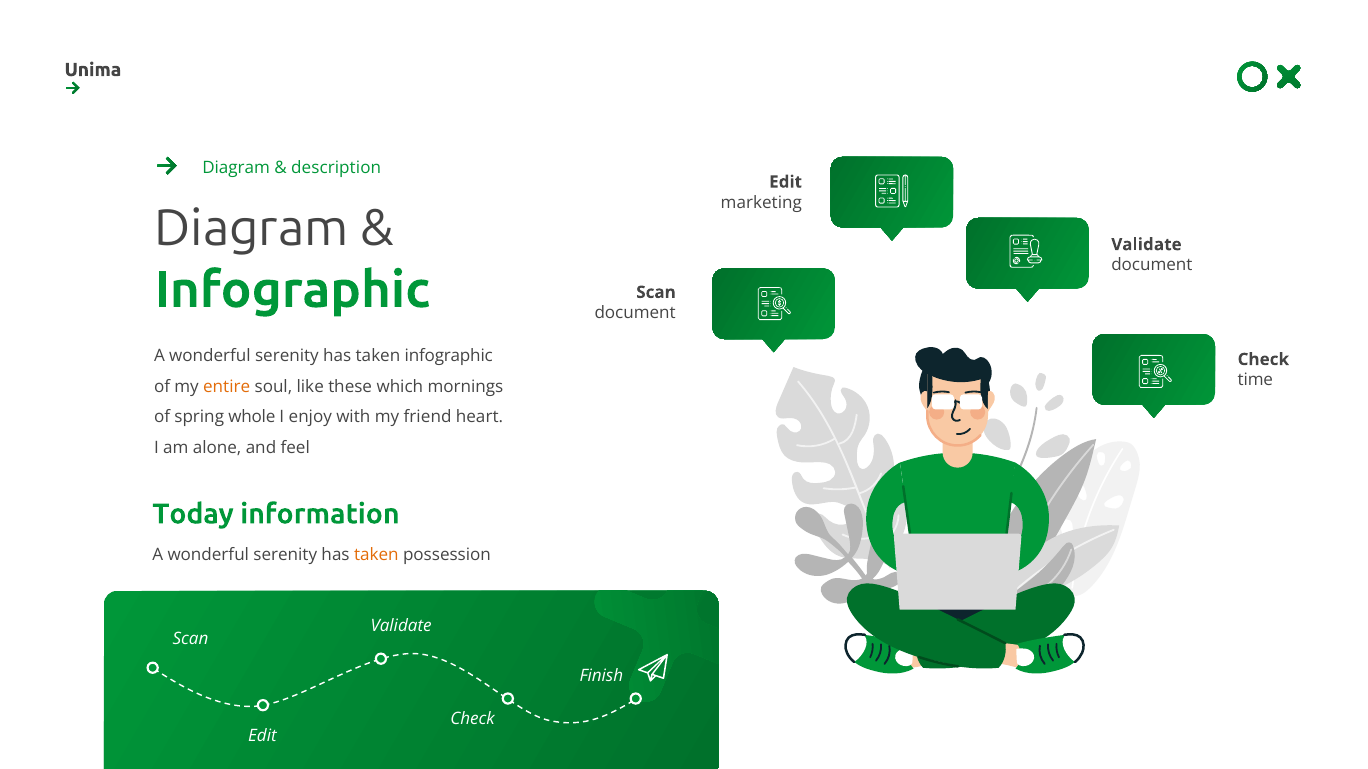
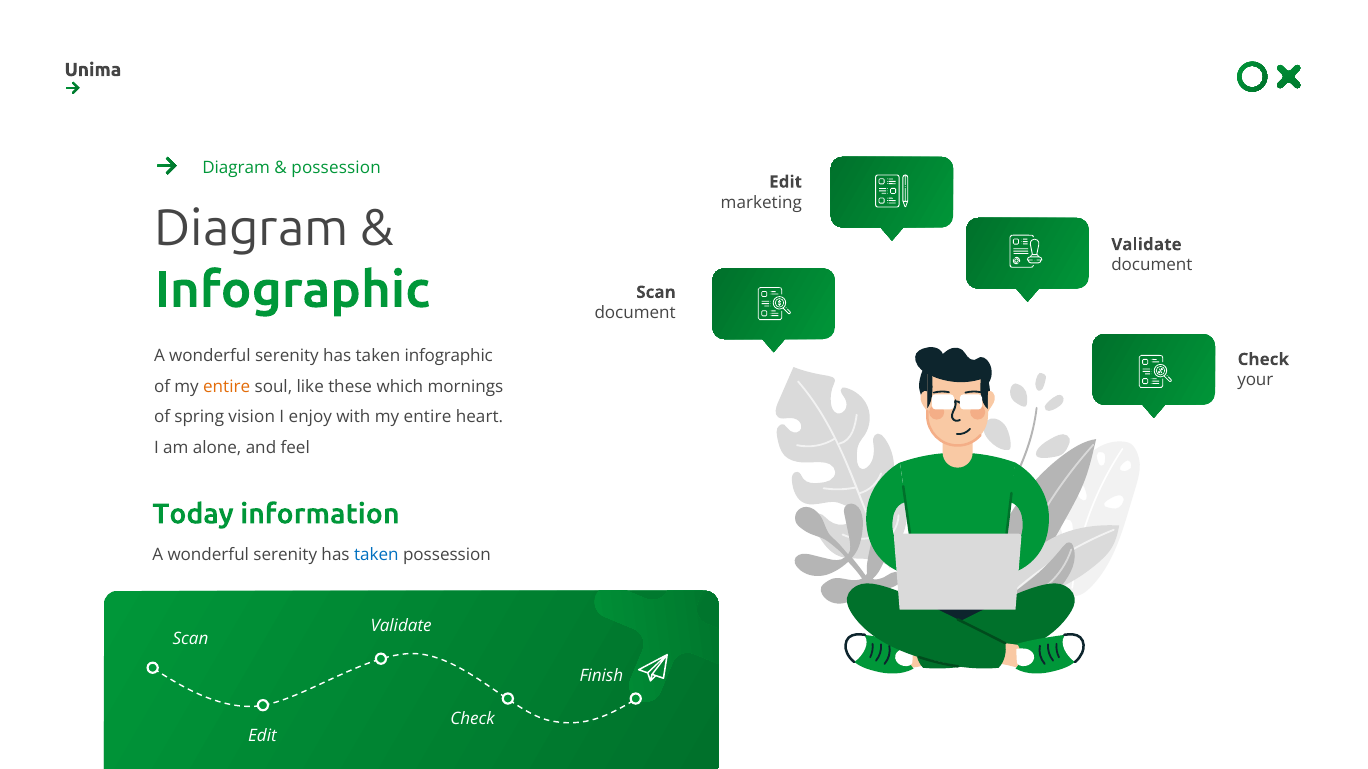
description at (336, 168): description -> possession
time: time -> your
whole: whole -> vision
with my friend: friend -> entire
taken at (376, 555) colour: orange -> blue
